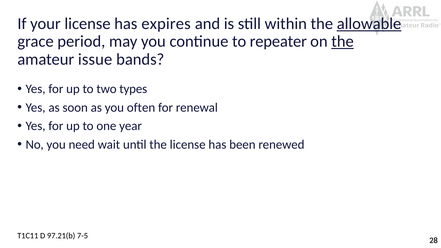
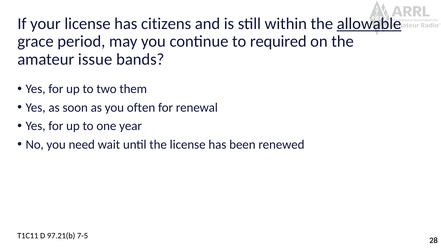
expires: expires -> citizens
repeater: repeater -> required
the at (343, 42) underline: present -> none
types: types -> them
